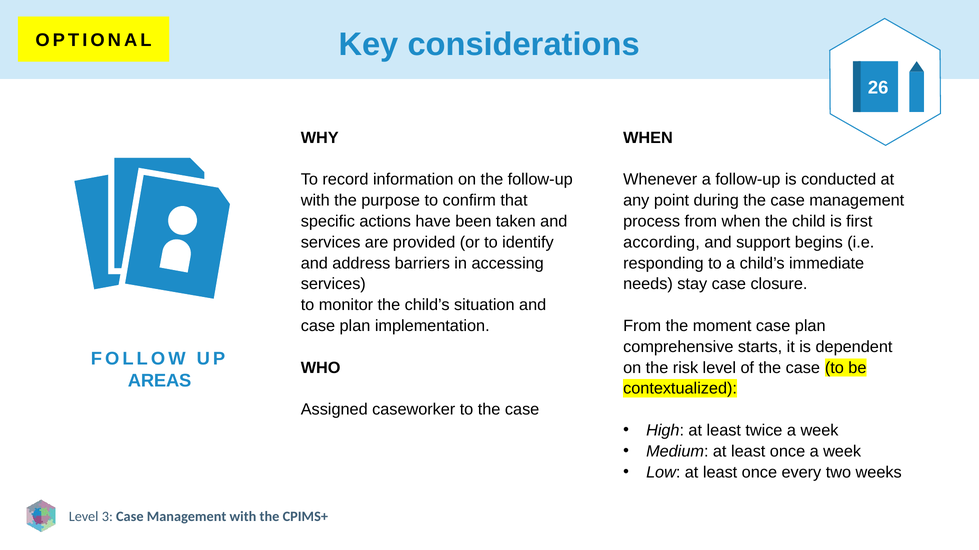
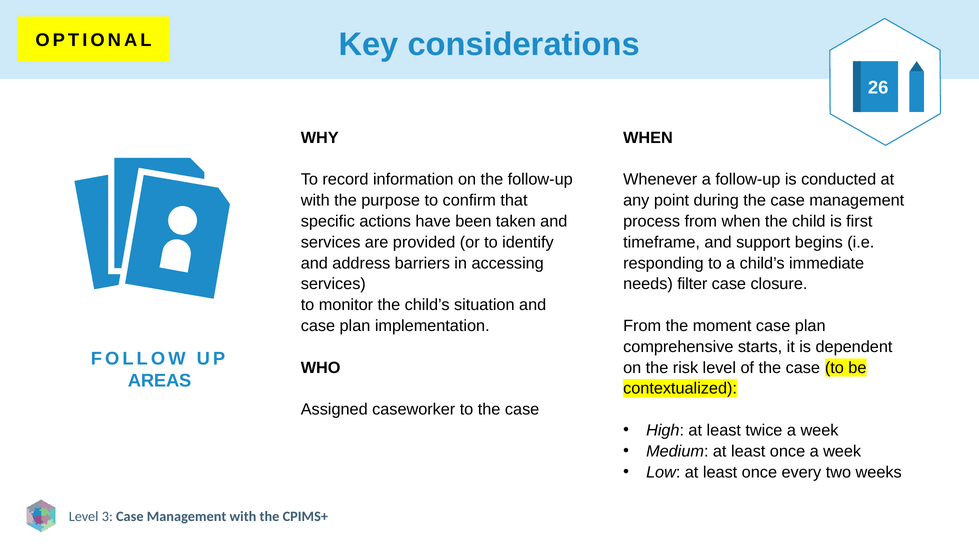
according: according -> timeframe
stay: stay -> filter
